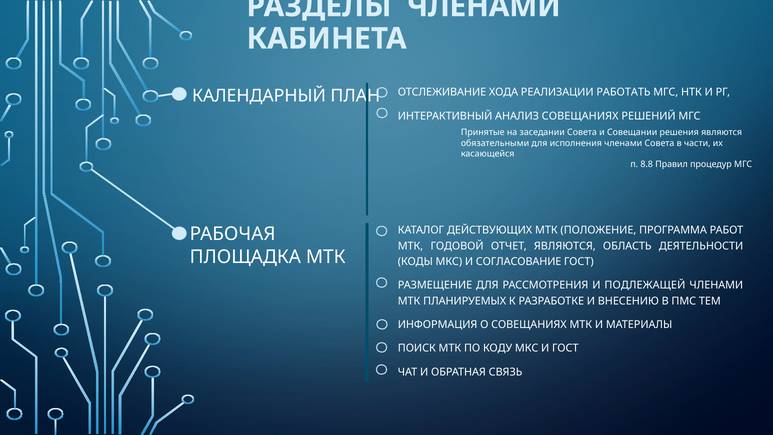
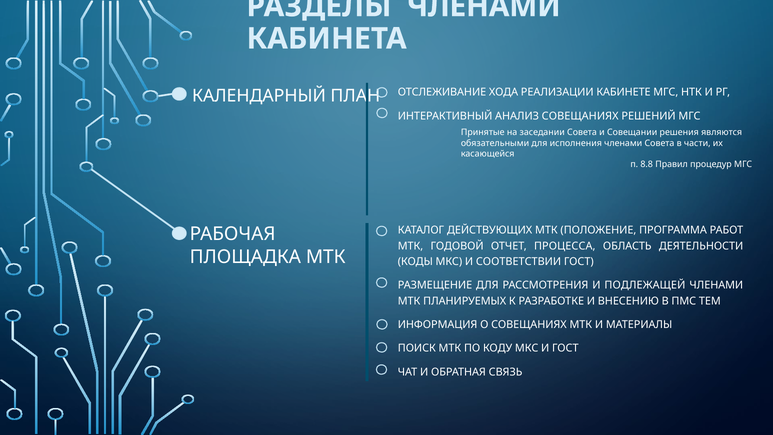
РАБОТАТЬ: РАБОТАТЬ -> КАБИНЕТЕ
ОТЧЕТ ЯВЛЯЮТСЯ: ЯВЛЯЮТСЯ -> ПРОЦЕССА
СОГЛАСОВАНИЕ: СОГЛАСОВАНИЕ -> СООТВЕТСТВИИ
